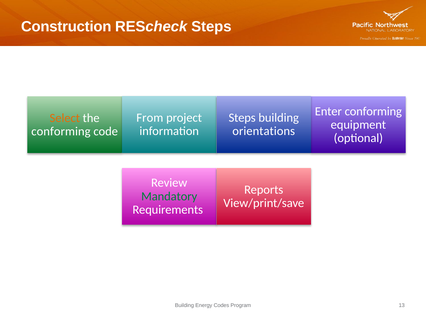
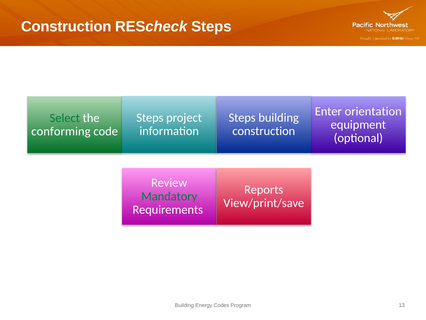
Enter conforming: conforming -> orientation
From at (150, 118): From -> Steps
Select colour: orange -> green
orientations at (264, 131): orientations -> construction
